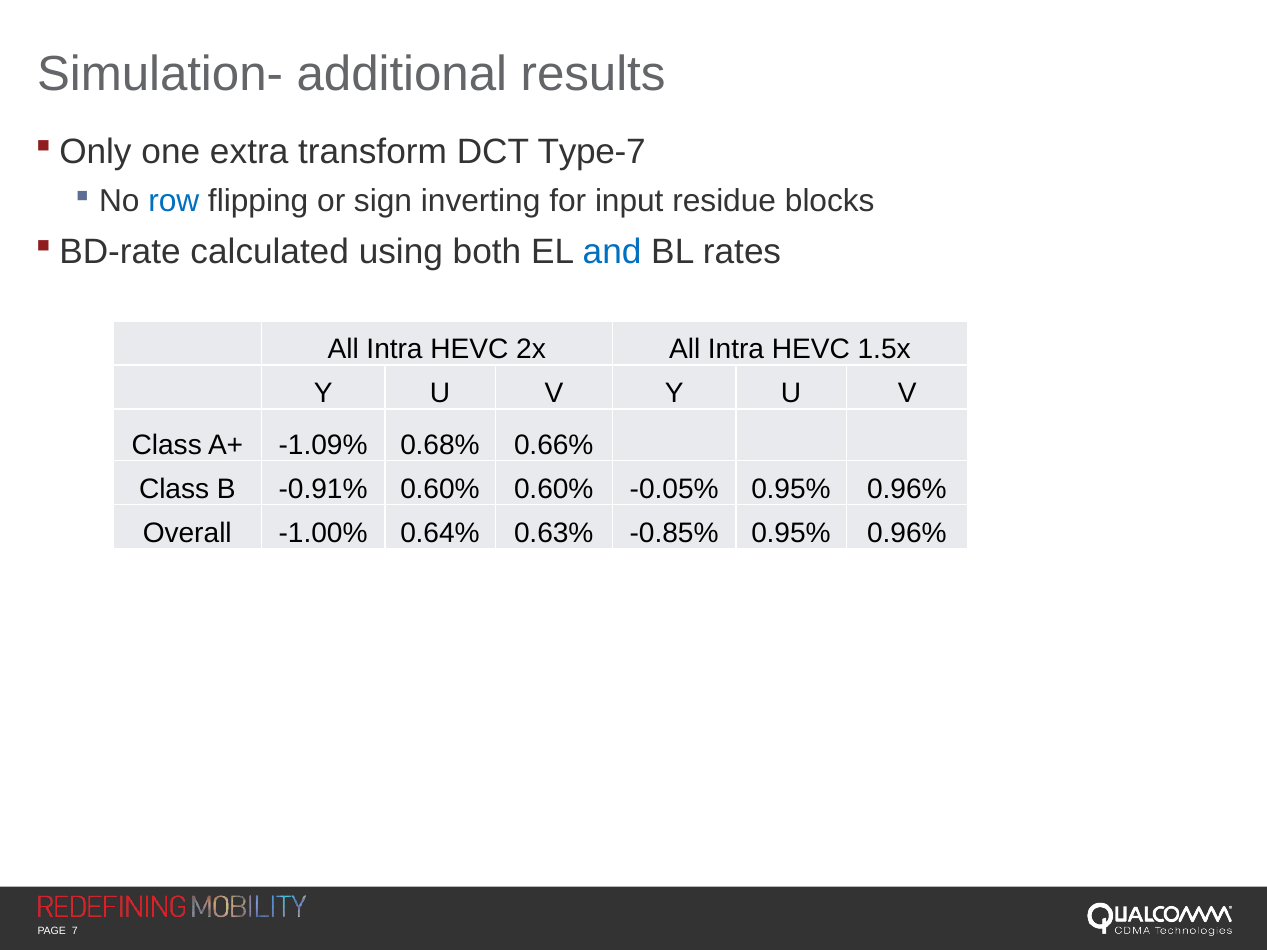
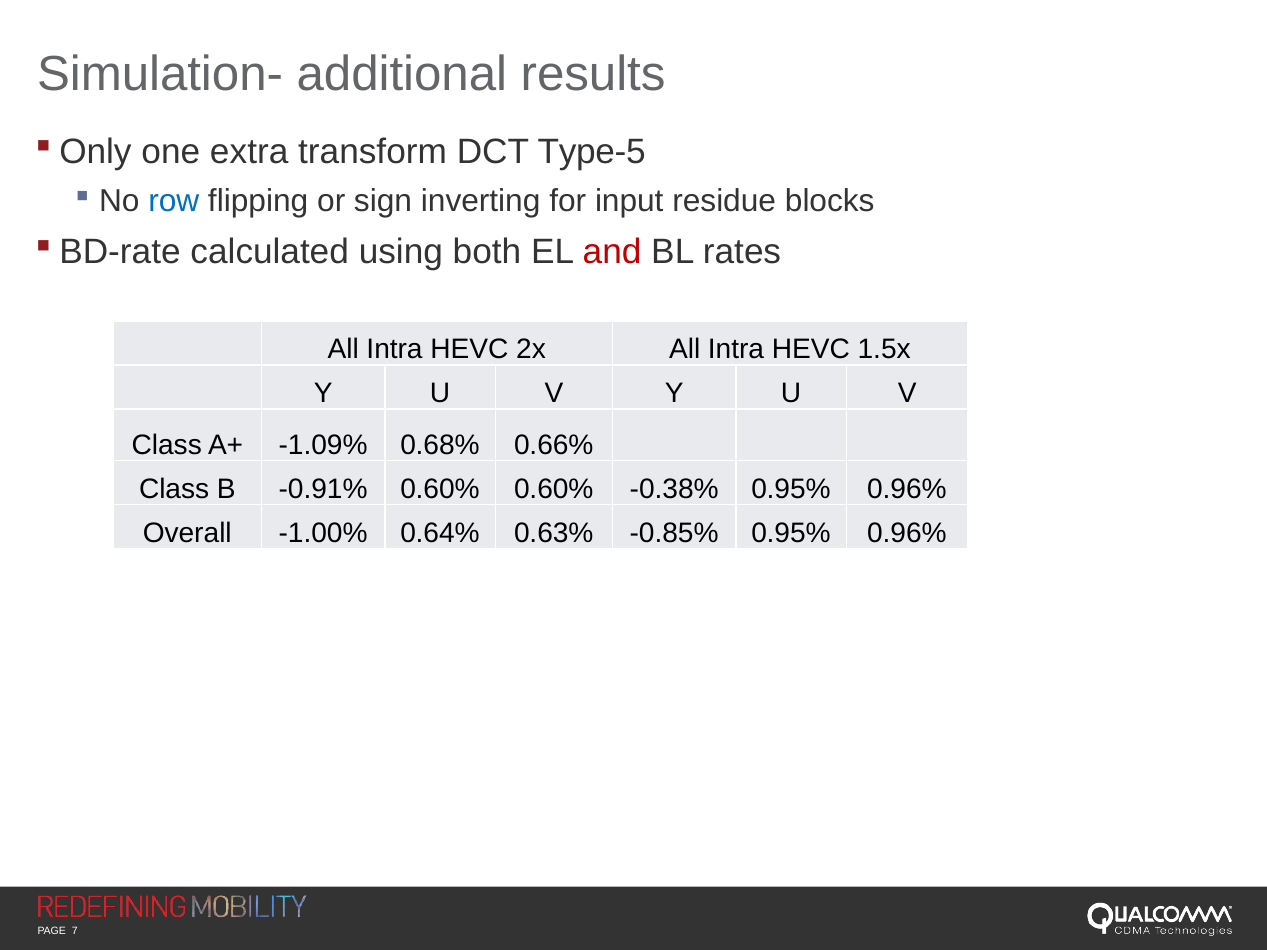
Type-7: Type-7 -> Type-5
and colour: blue -> red
-0.05%: -0.05% -> -0.38%
